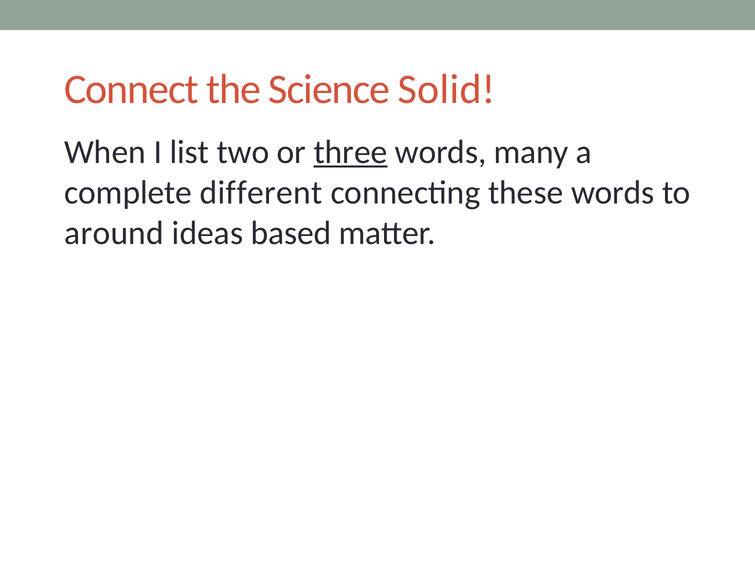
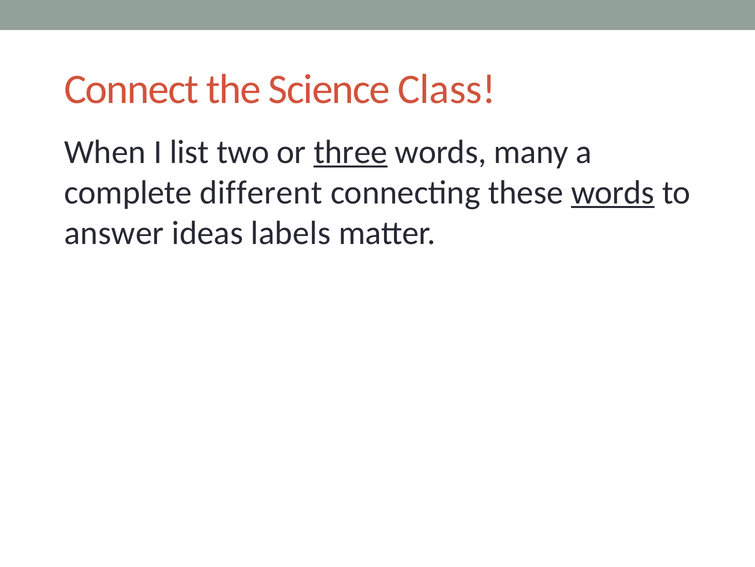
Solid: Solid -> Class
words at (613, 192) underline: none -> present
around: around -> answer
based: based -> labels
